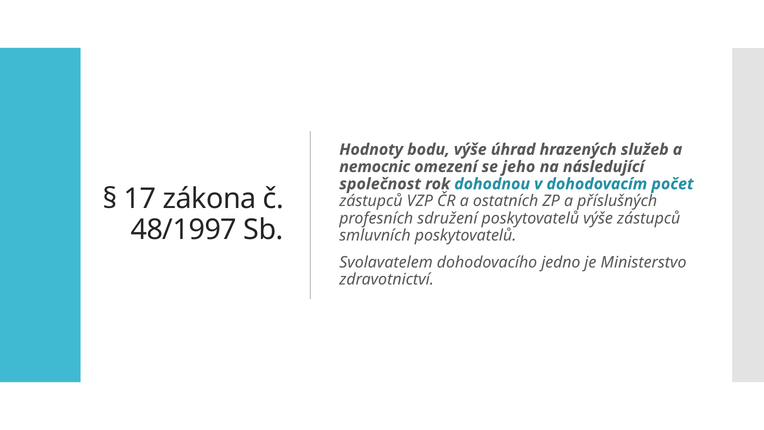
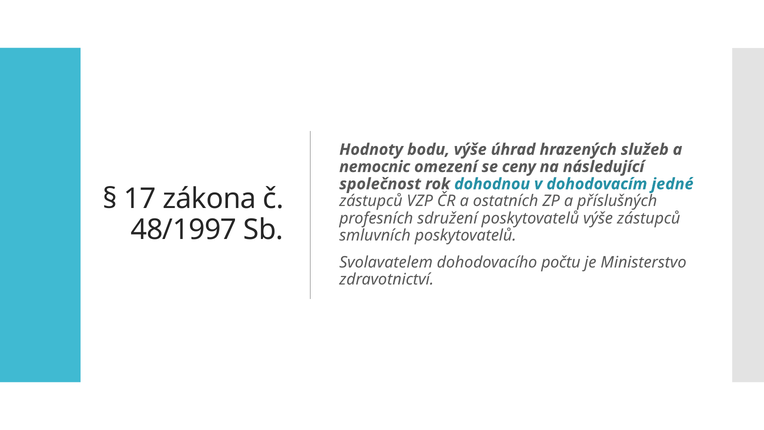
jeho: jeho -> ceny
počet: počet -> jedné
jedno: jedno -> počtu
